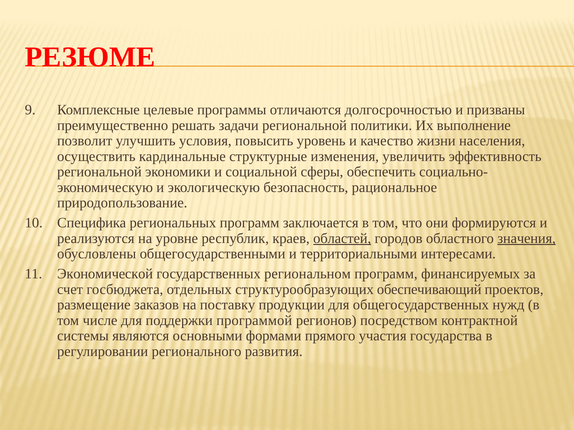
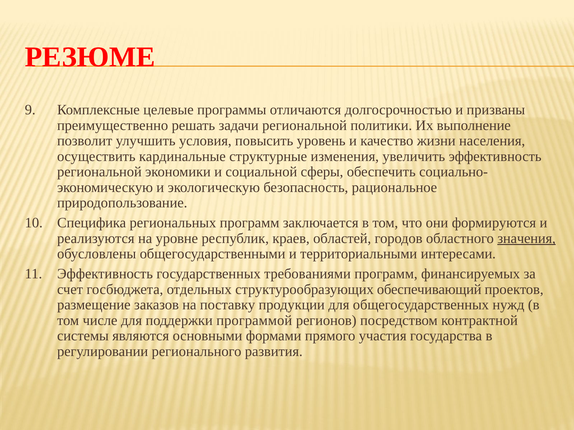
областей underline: present -> none
Экономической at (105, 274): Экономической -> Эффективность
региональном: региональном -> требованиями
